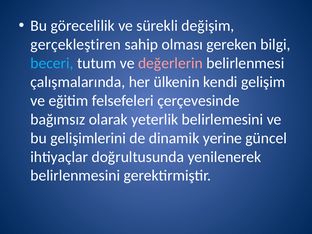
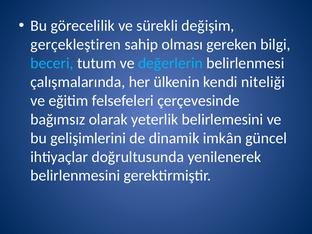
değerlerin colour: pink -> light blue
gelişim: gelişim -> niteliği
yerine: yerine -> imkân
